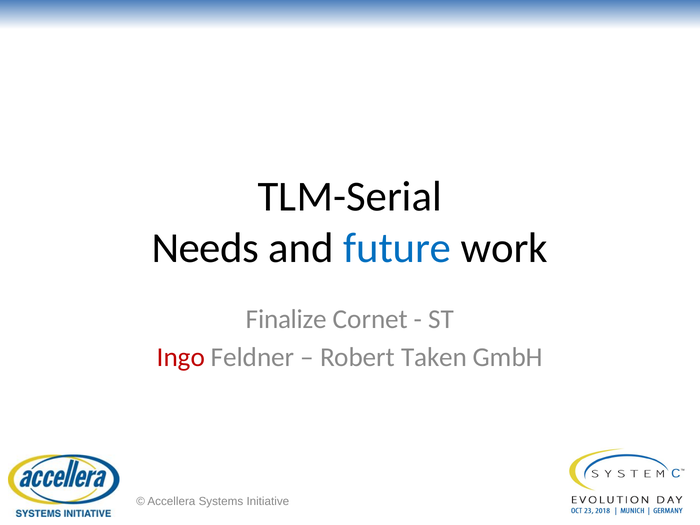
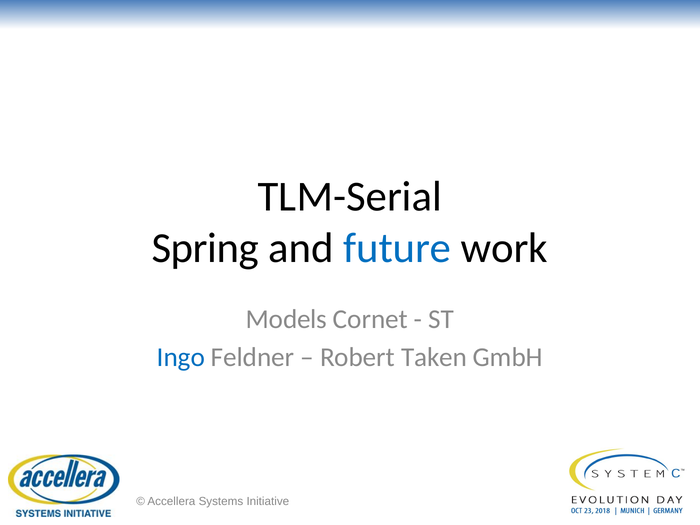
Needs: Needs -> Spring
Finalize: Finalize -> Models
Ingo colour: red -> blue
